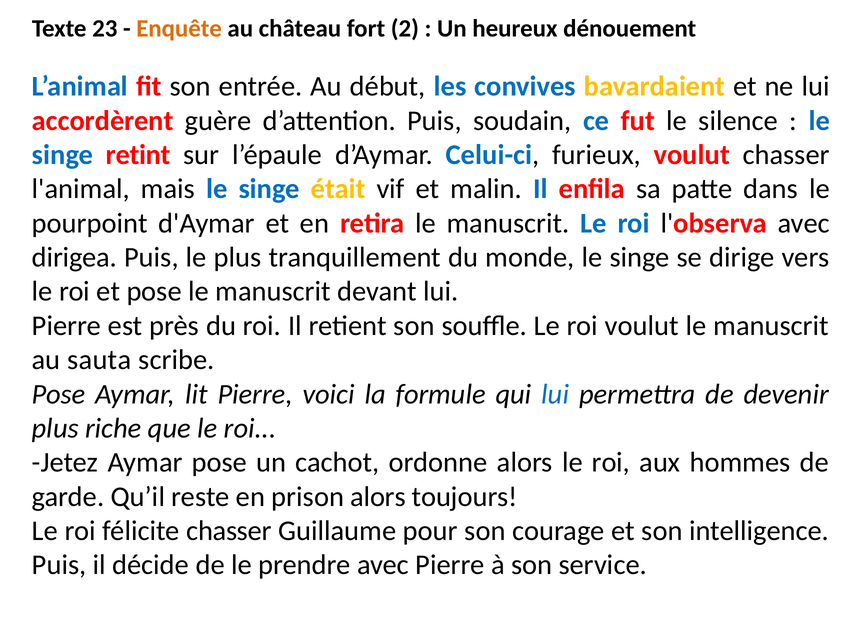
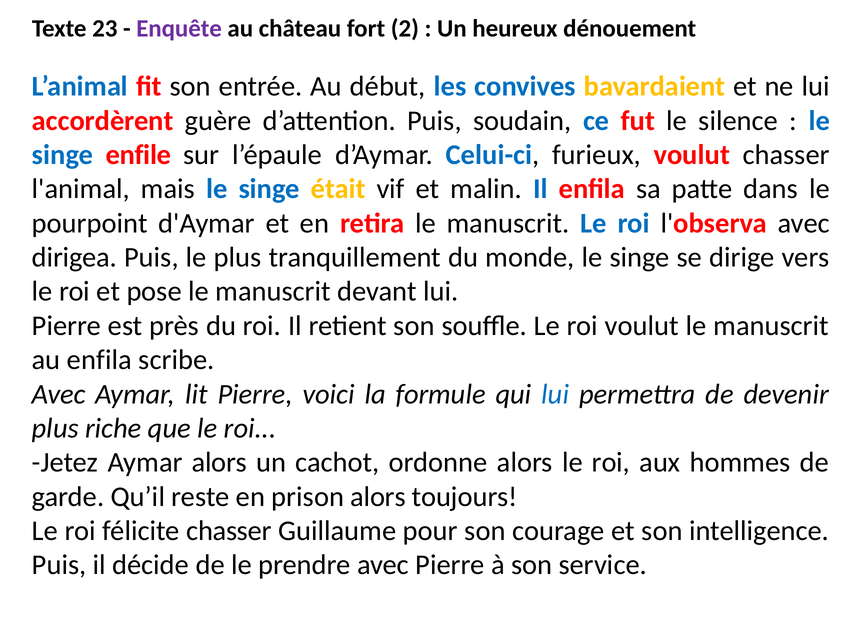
Enquête colour: orange -> purple
retint: retint -> enfile
au sauta: sauta -> enfila
Pose at (59, 394): Pose -> Avec
Aymar pose: pose -> alors
